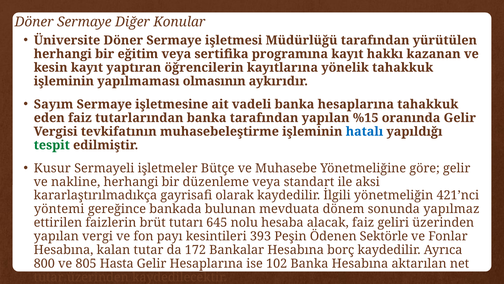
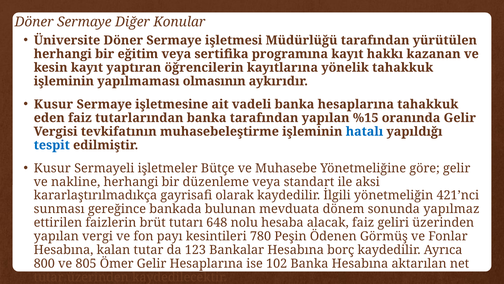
Sayım at (53, 104): Sayım -> Kusur
tespit colour: green -> blue
yöntemi: yöntemi -> sunması
645: 645 -> 648
393: 393 -> 780
Sektörle: Sektörle -> Görmüş
172: 172 -> 123
Hasta: Hasta -> Ömer
